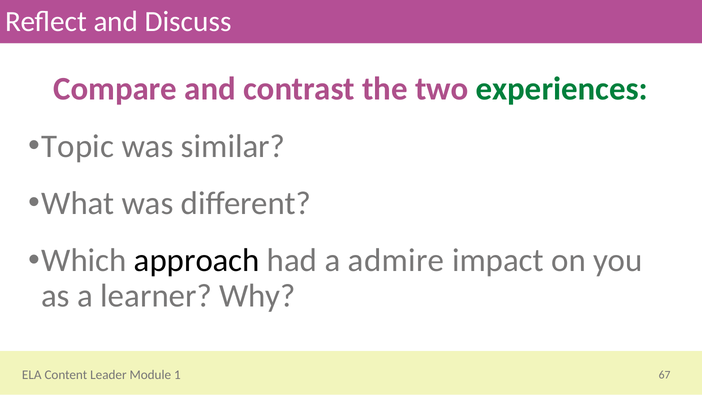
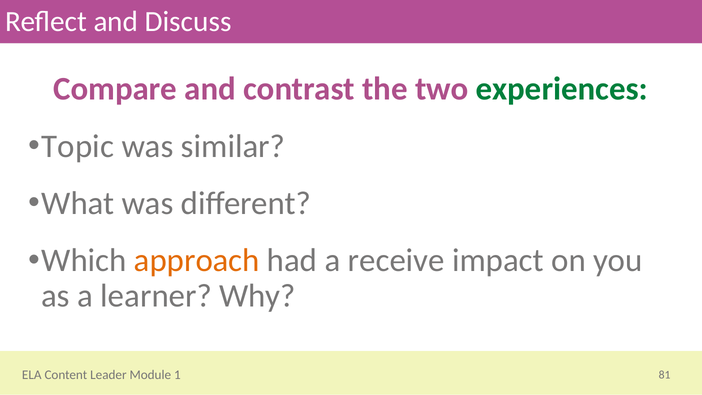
approach colour: black -> orange
admire: admire -> receive
67: 67 -> 81
